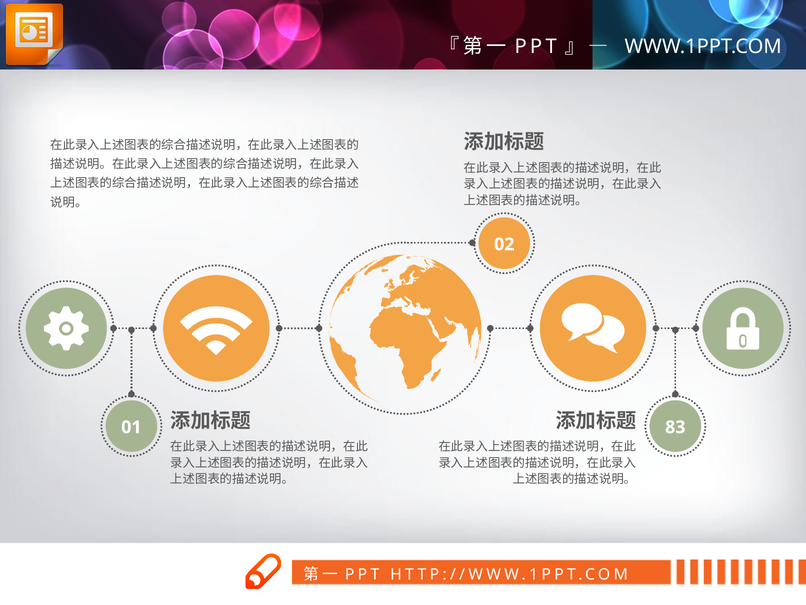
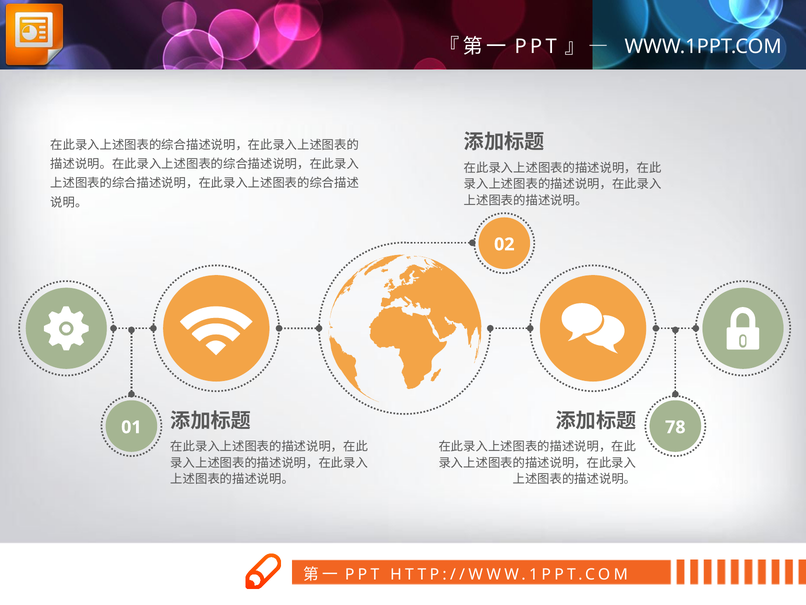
83: 83 -> 78
